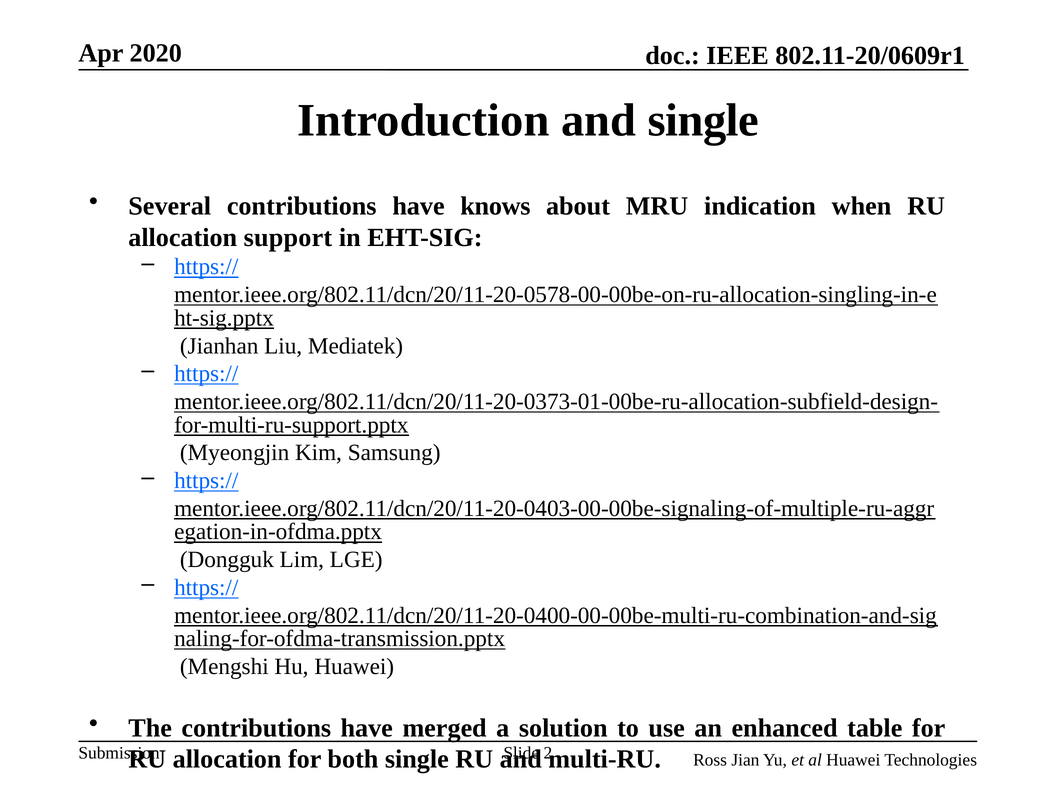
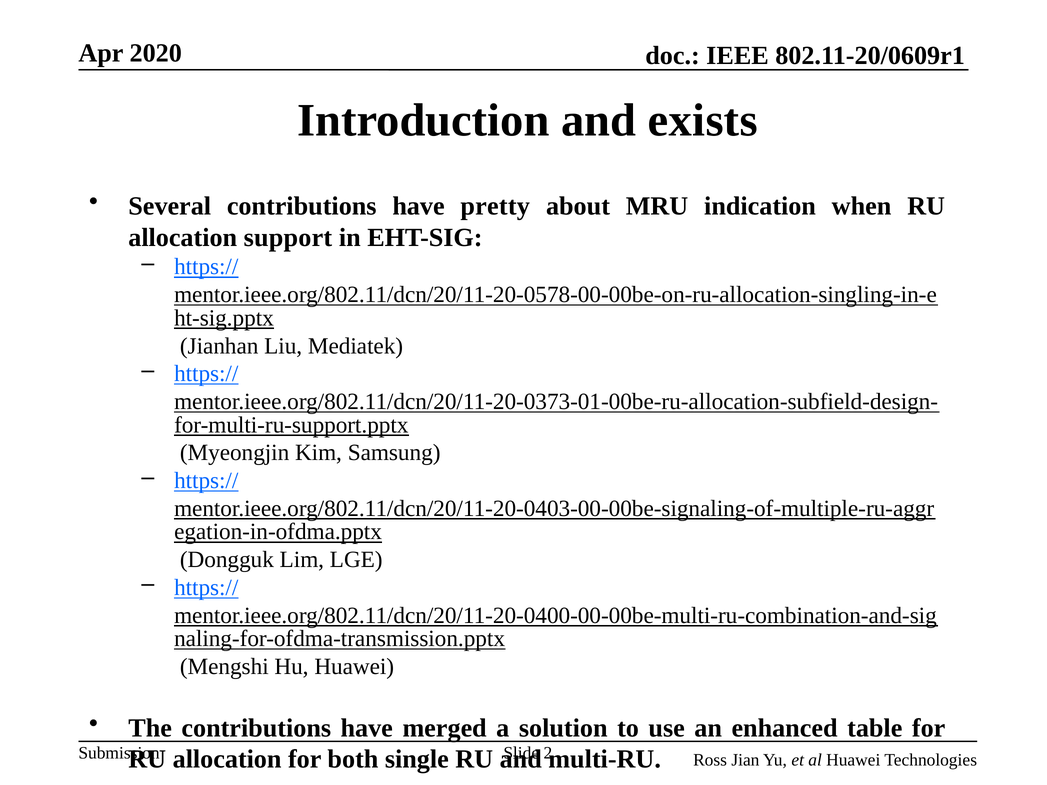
and single: single -> exists
knows: knows -> pretty
